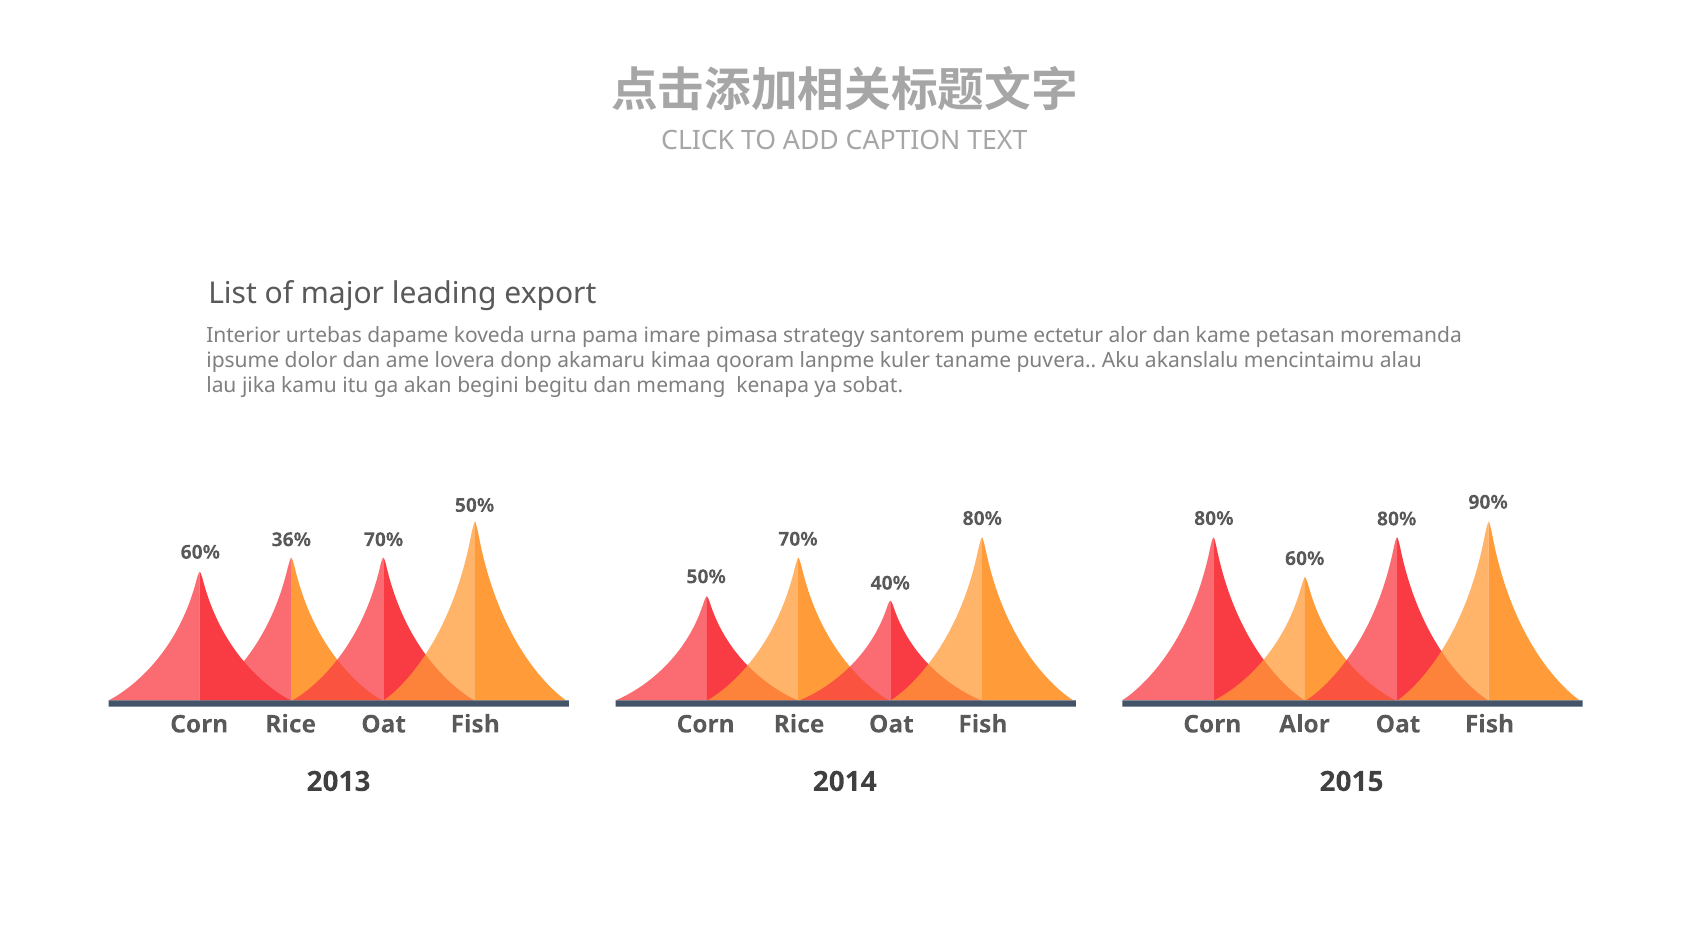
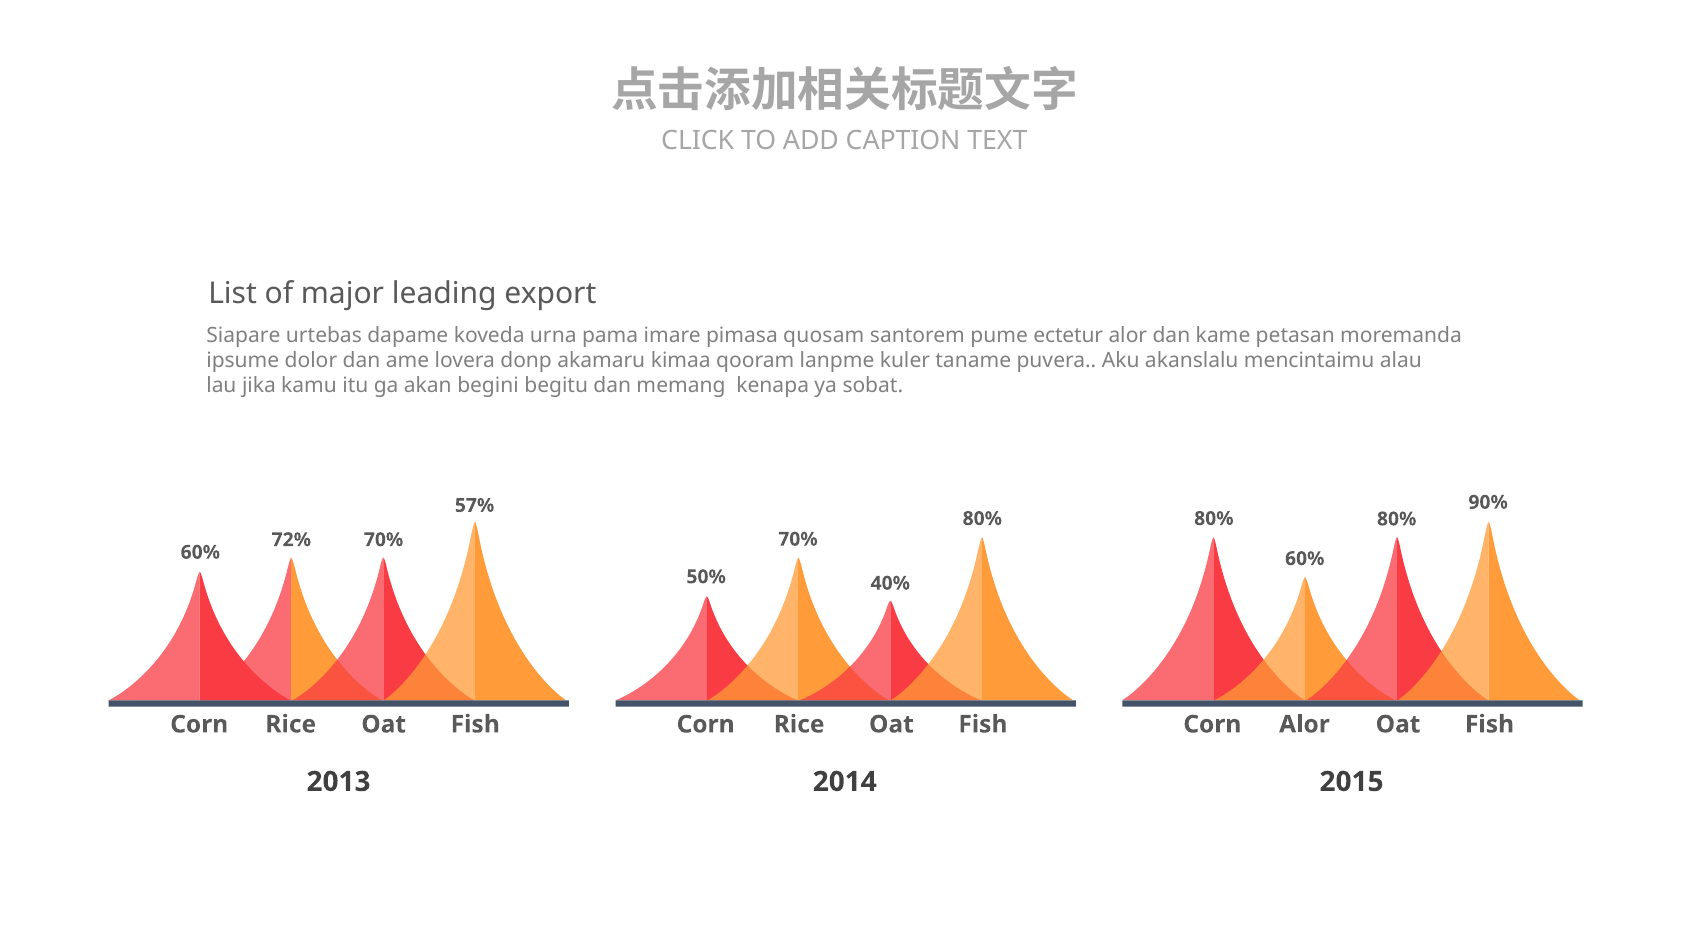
Interior: Interior -> Siapare
strategy: strategy -> quosam
50% at (475, 505): 50% -> 57%
36%: 36% -> 72%
